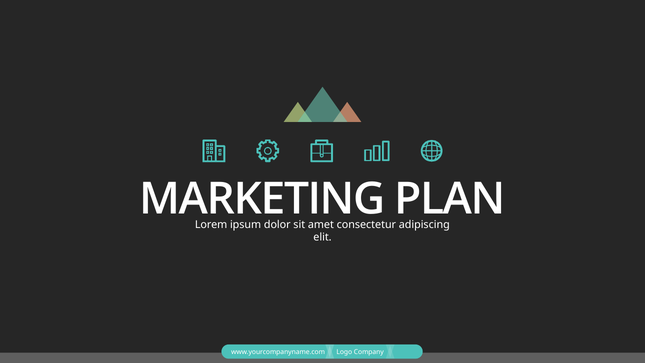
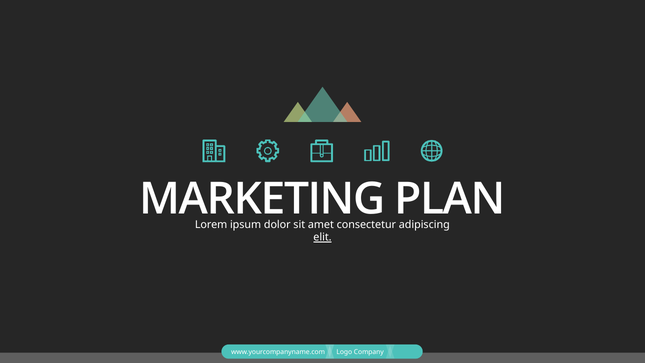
elit underline: none -> present
